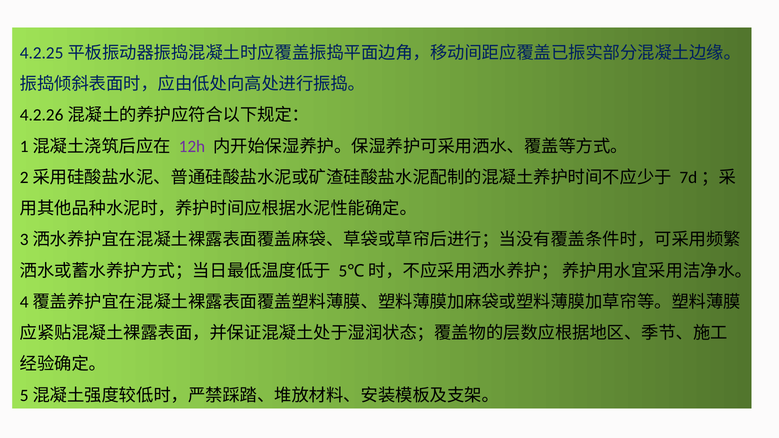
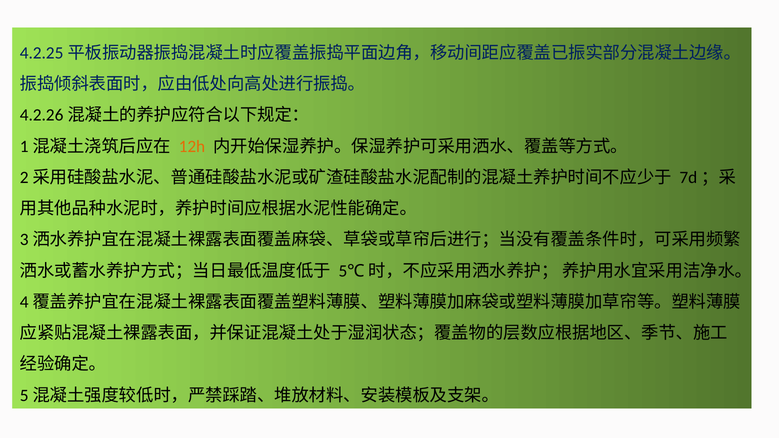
12h colour: purple -> orange
